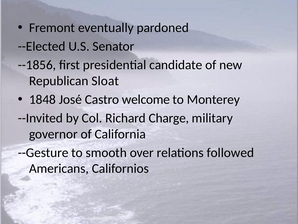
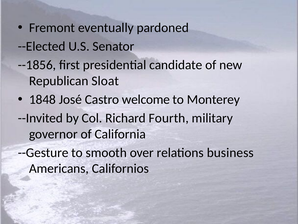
Charge: Charge -> Fourth
followed: followed -> business
